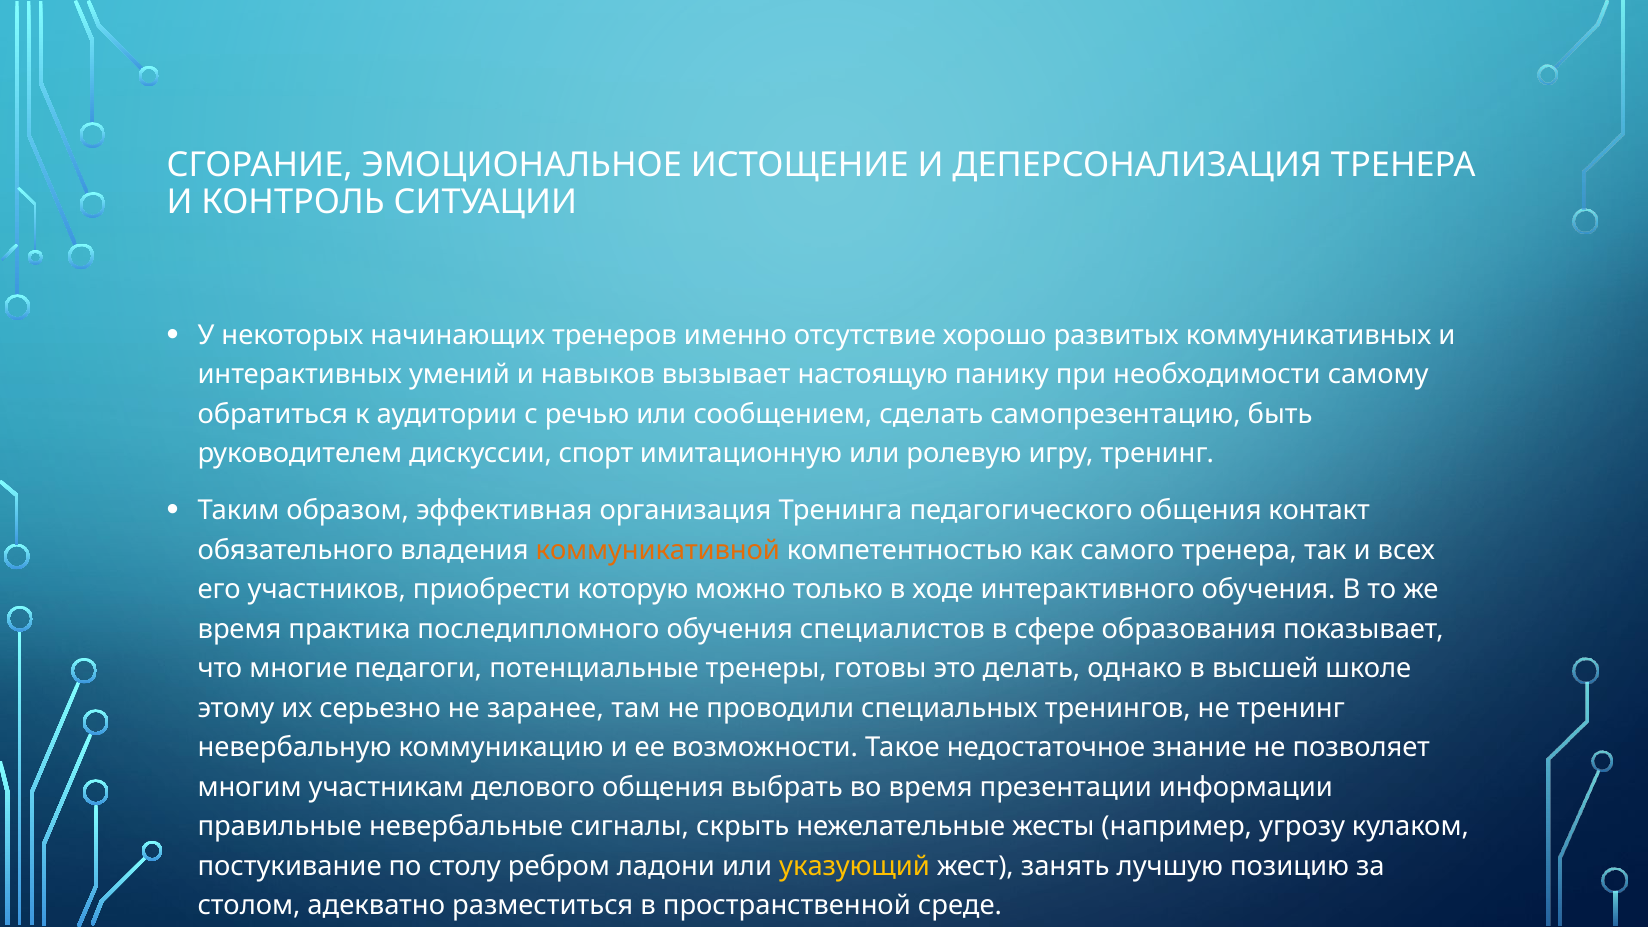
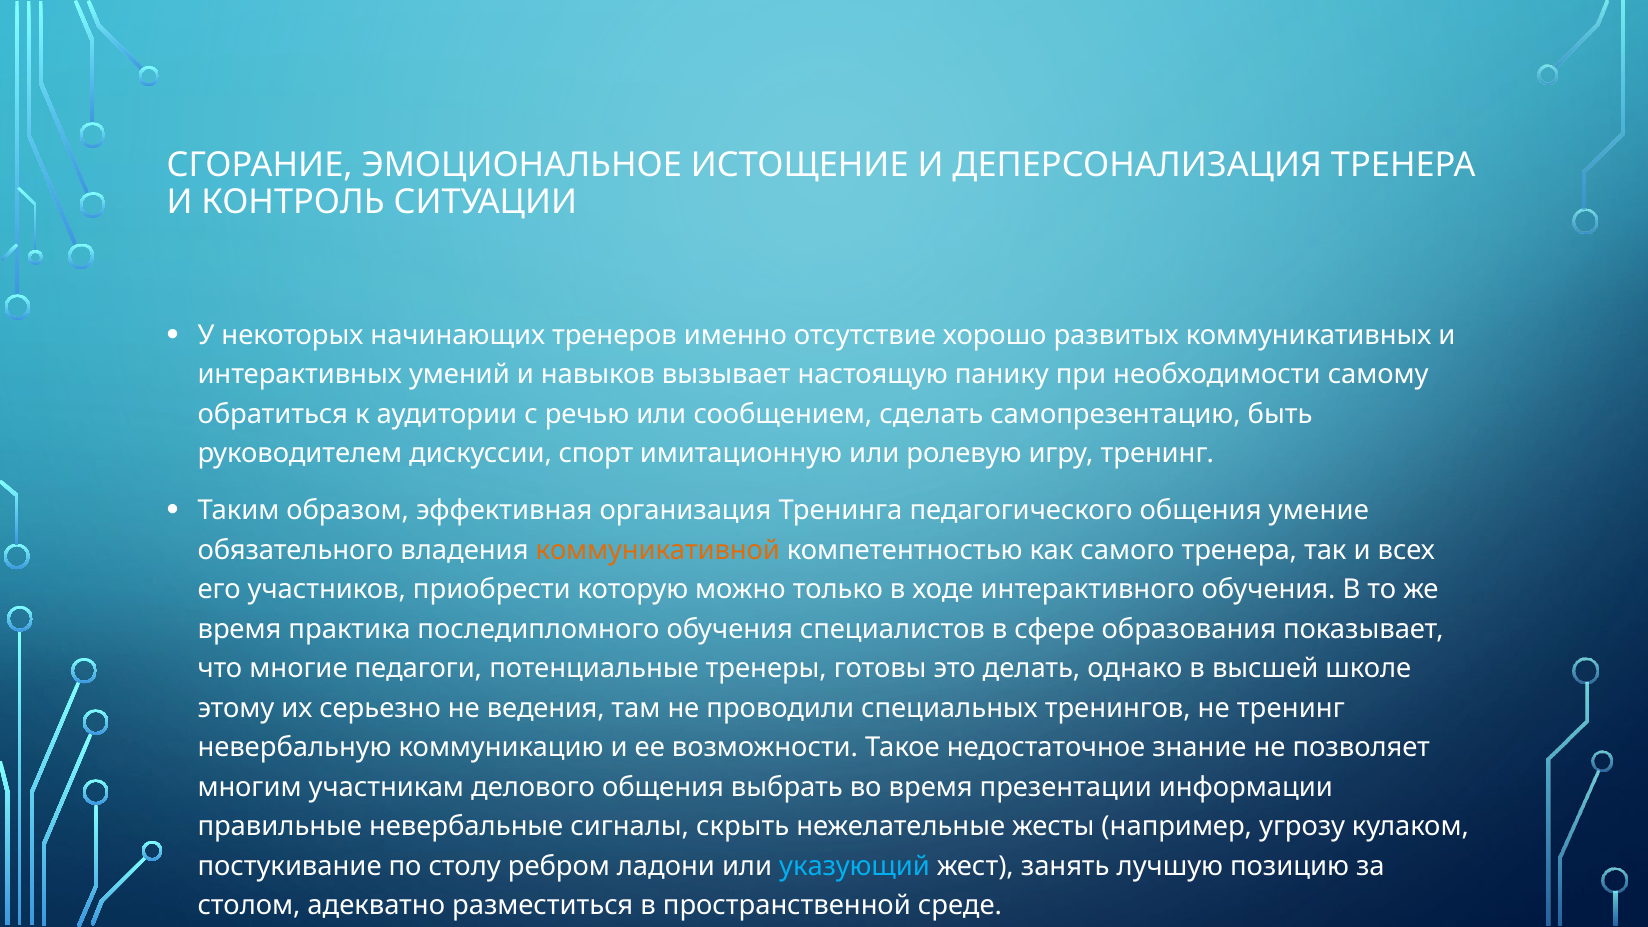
контакт: контакт -> умение
заранее: заранее -> ведения
указующий colour: yellow -> light blue
